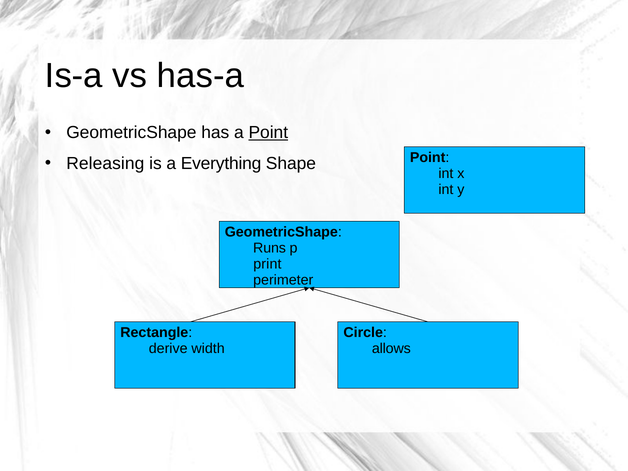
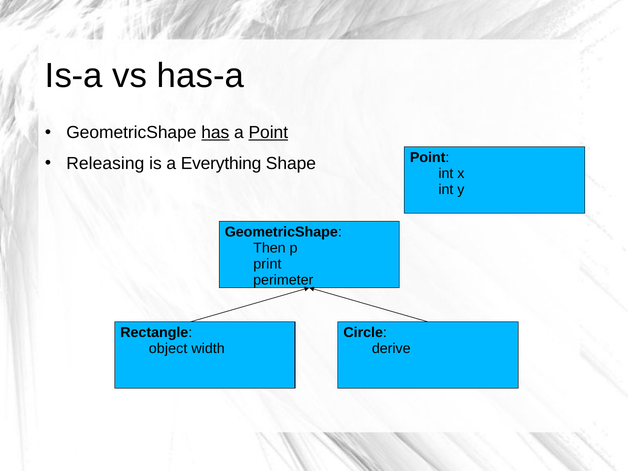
has underline: none -> present
Runs: Runs -> Then
derive: derive -> object
allows: allows -> derive
